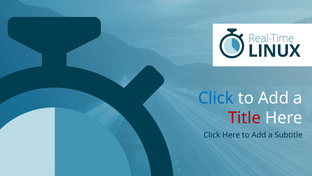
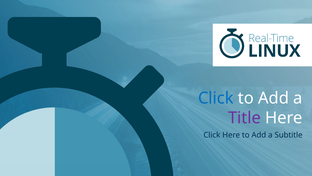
Title colour: red -> purple
